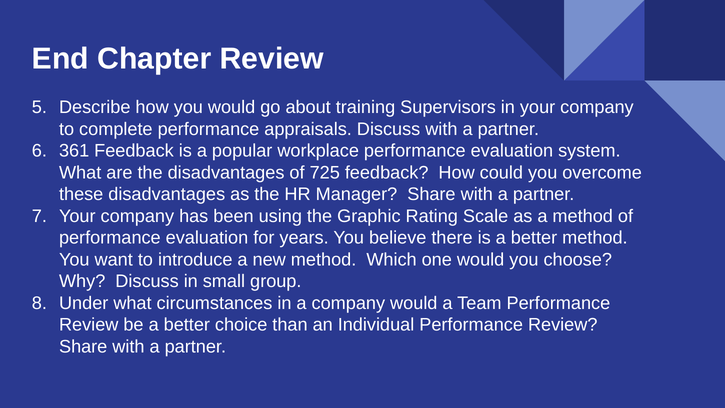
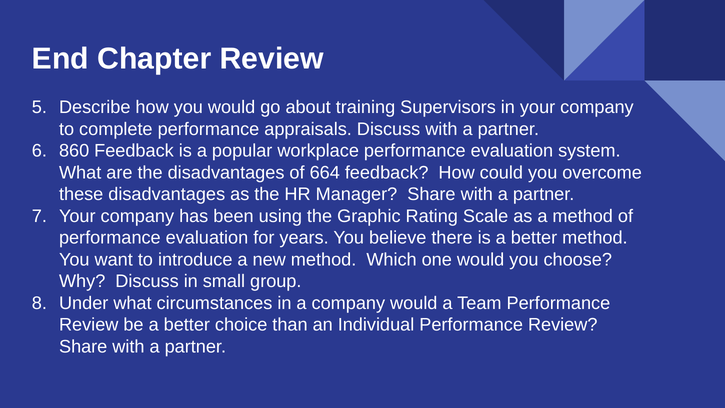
361: 361 -> 860
725: 725 -> 664
